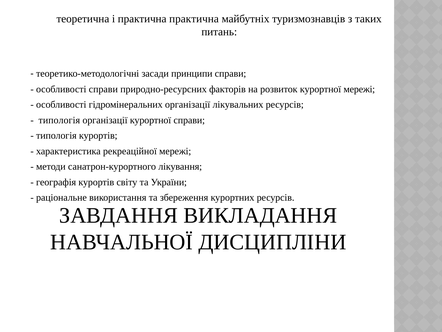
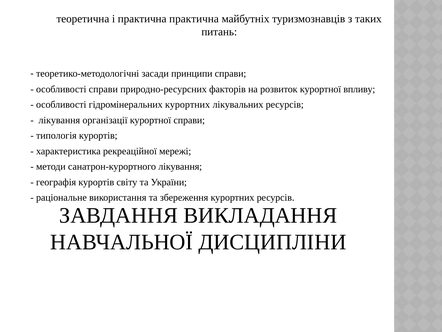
курортної мережі: мережі -> впливу
гідромінеральних організації: організації -> курортних
типологія at (59, 120): типологія -> лікування
